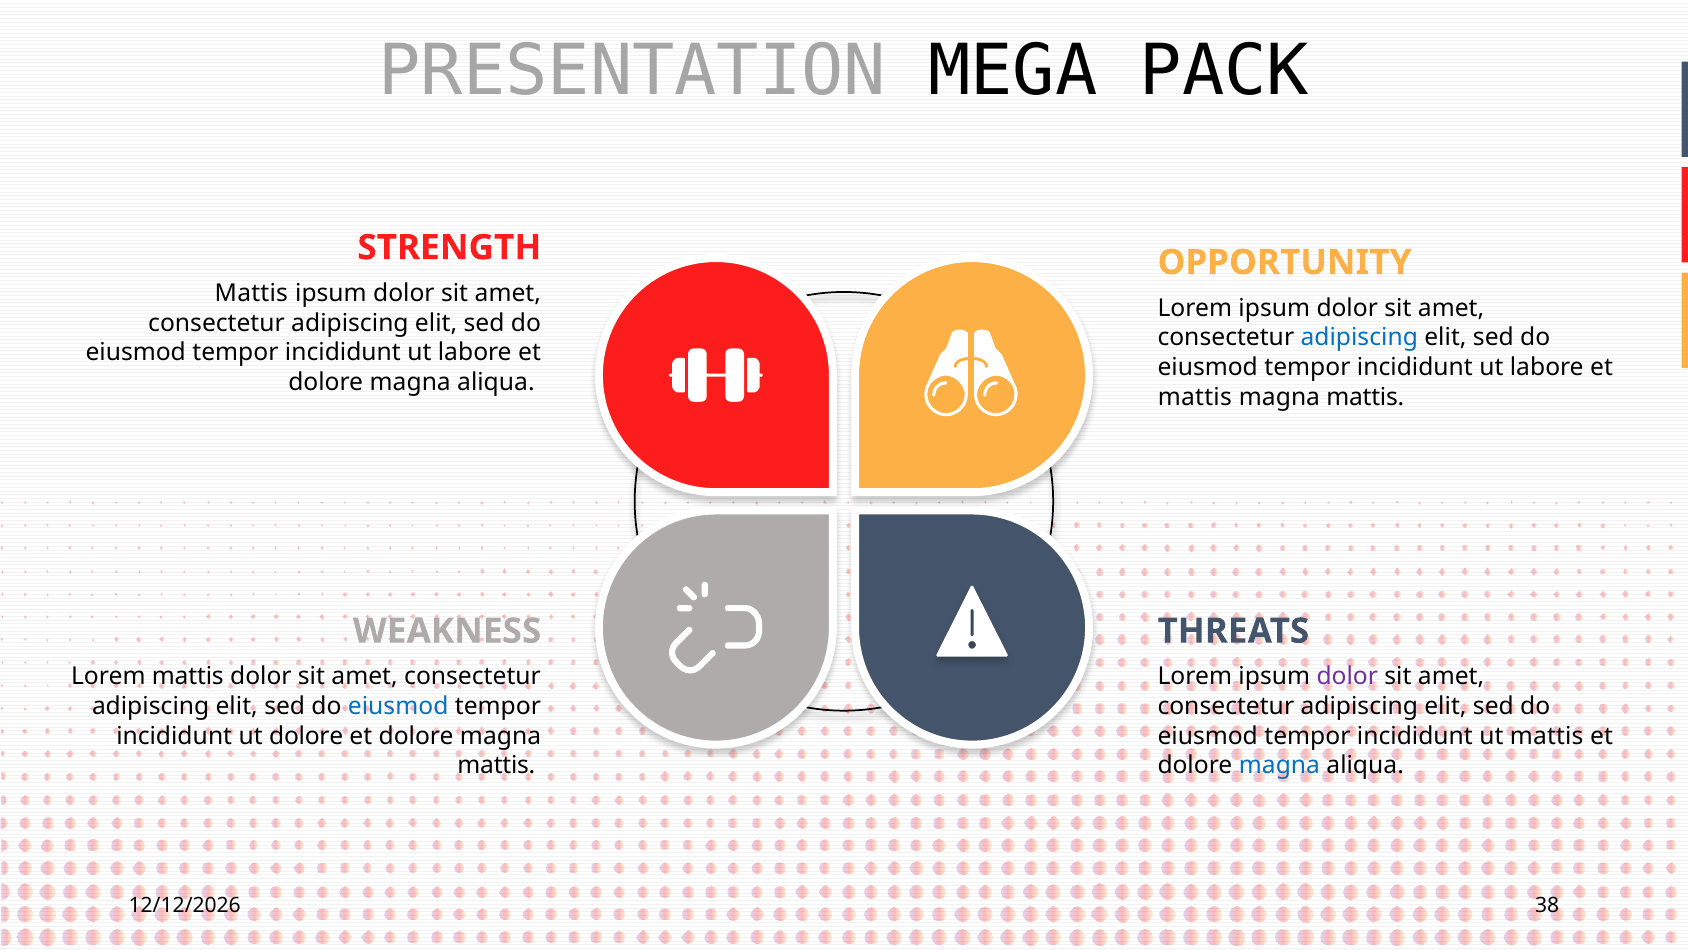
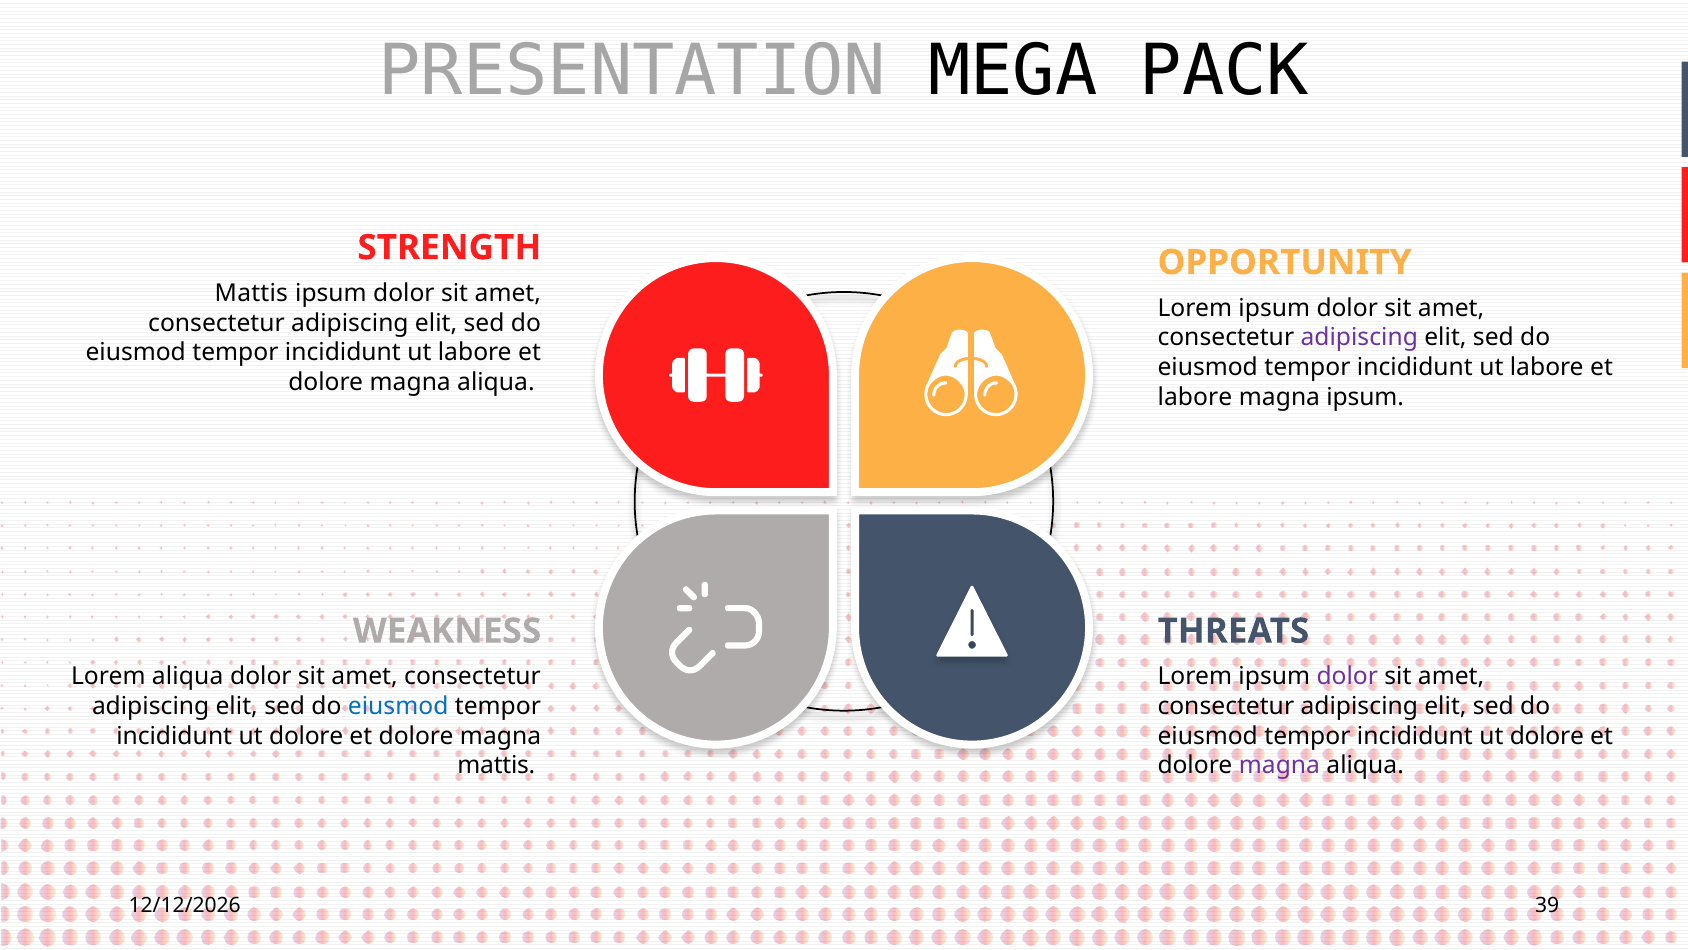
adipiscing at (1359, 338) colour: blue -> purple
mattis at (1195, 397): mattis -> labore
mattis at (1365, 397): mattis -> ipsum
Lorem mattis: mattis -> aliqua
mattis at (1547, 736): mattis -> dolore
magna at (1279, 765) colour: blue -> purple
38: 38 -> 39
